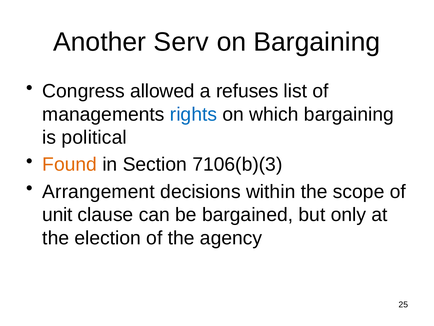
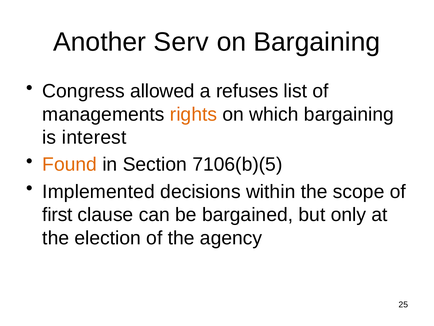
rights colour: blue -> orange
political: political -> interest
7106(b)(3: 7106(b)(3 -> 7106(b)(5
Arrangement: Arrangement -> Implemented
unit: unit -> first
